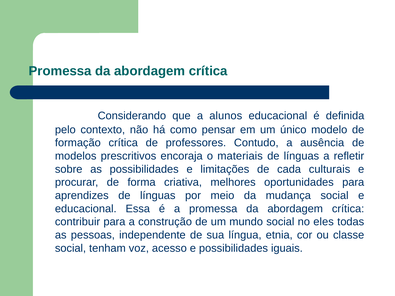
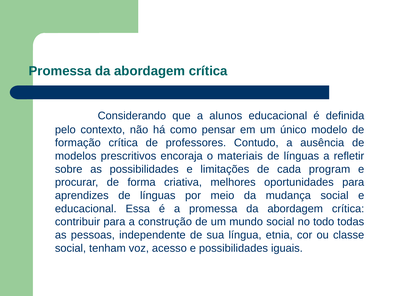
culturais: culturais -> program
eles: eles -> todo
